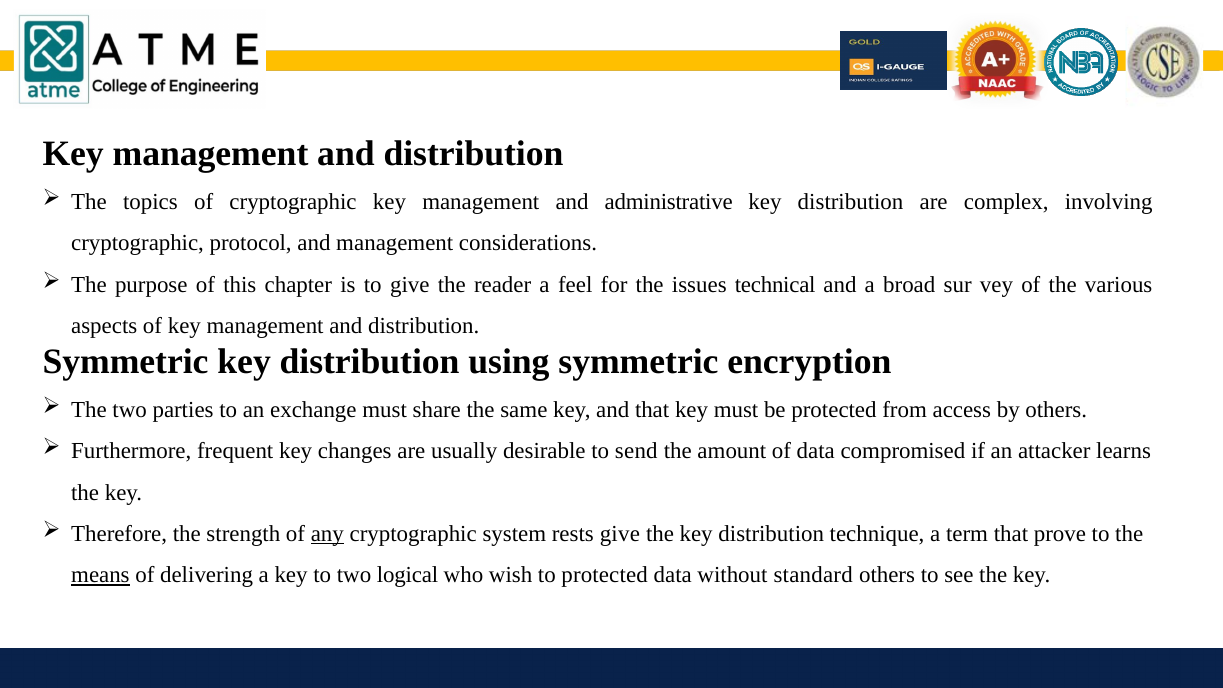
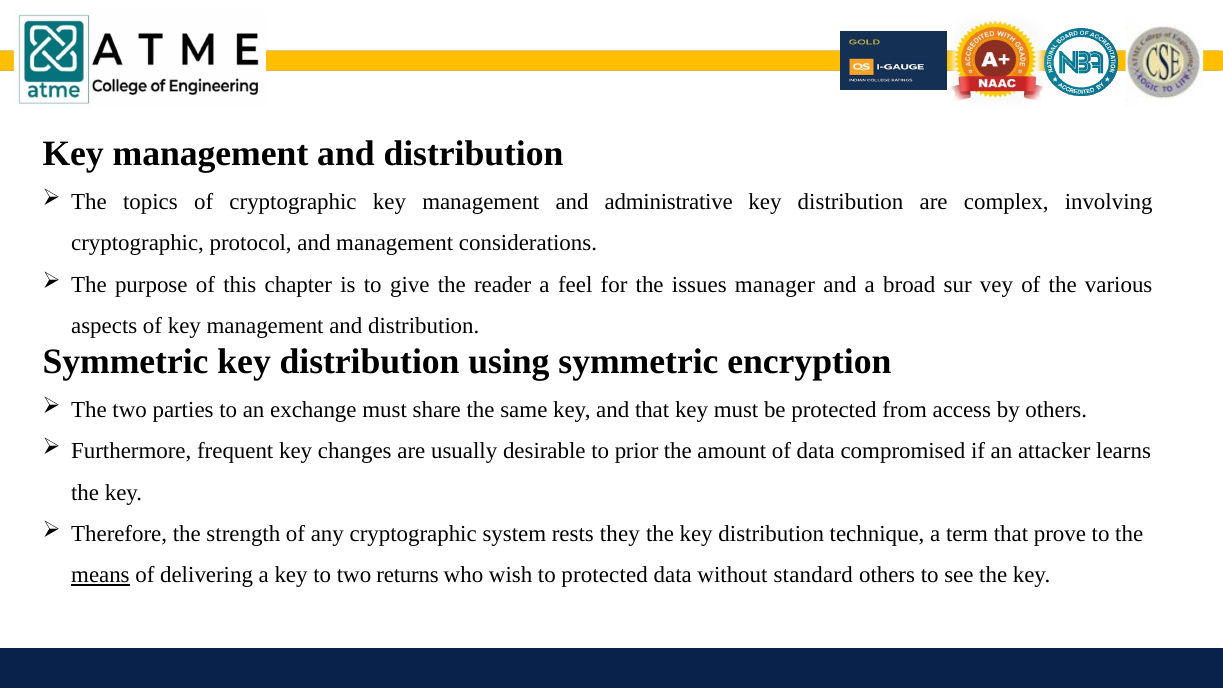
technical: technical -> manager
send: send -> prior
any underline: present -> none
rests give: give -> they
logical: logical -> returns
